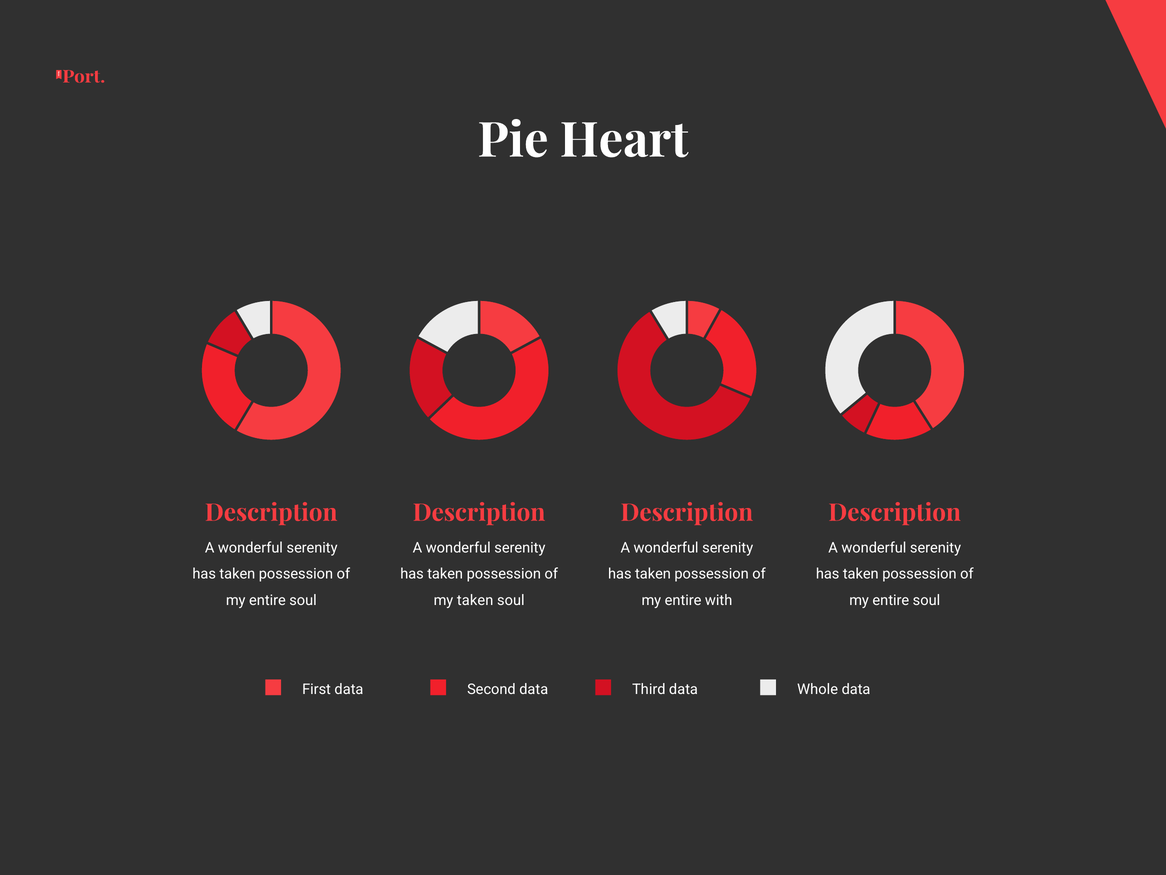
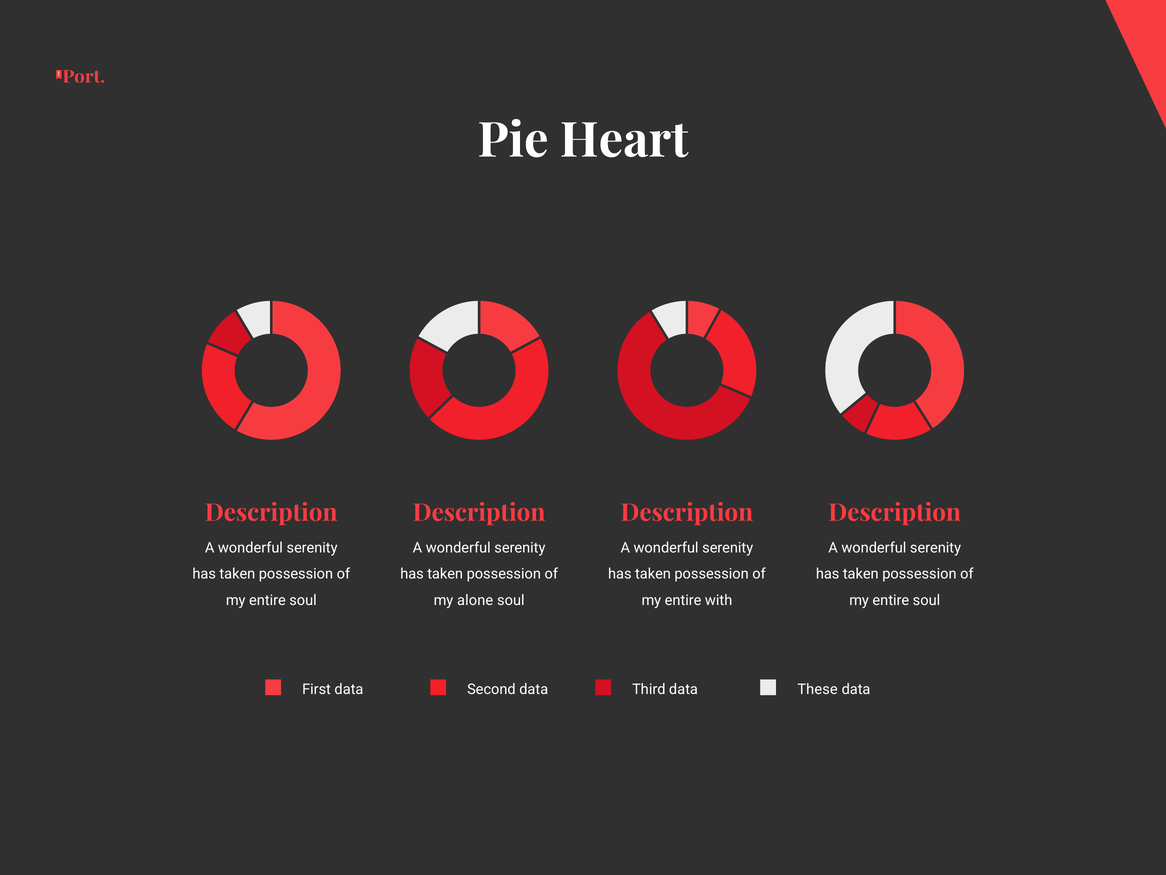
my taken: taken -> alone
Whole: Whole -> These
